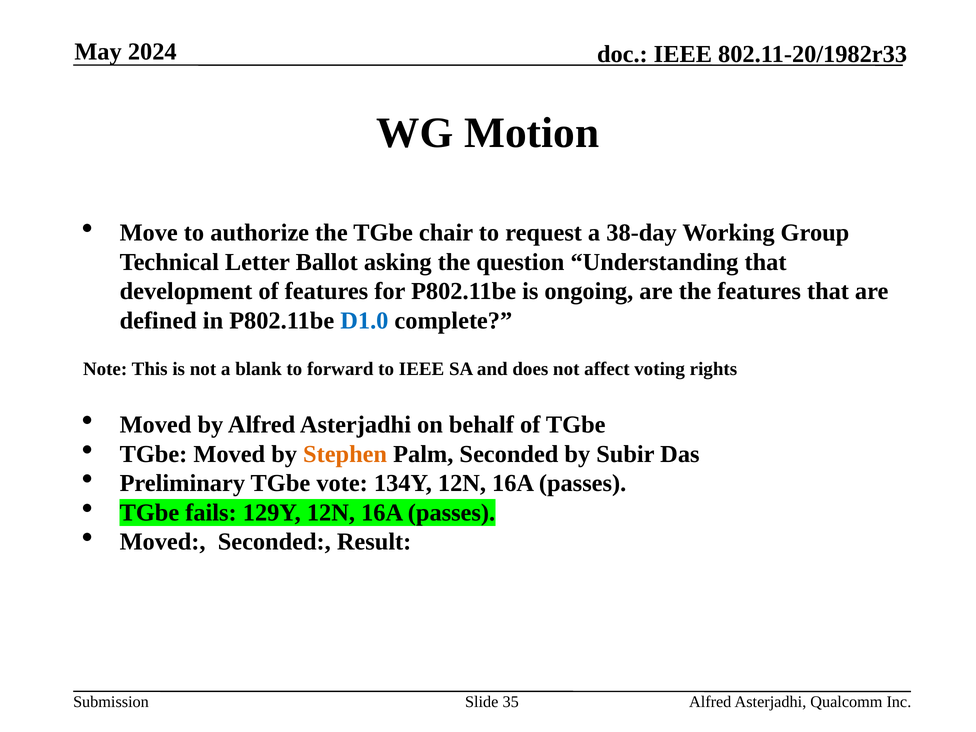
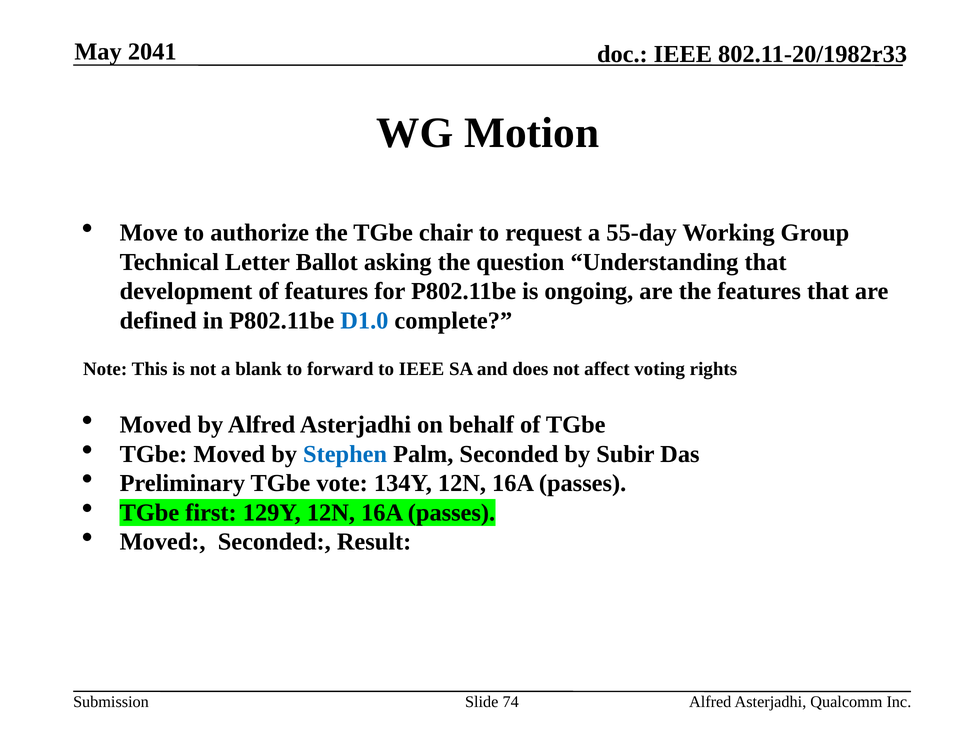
2024: 2024 -> 2041
38-day: 38-day -> 55-day
Stephen colour: orange -> blue
fails: fails -> first
35: 35 -> 74
